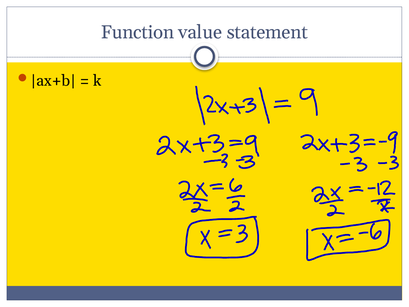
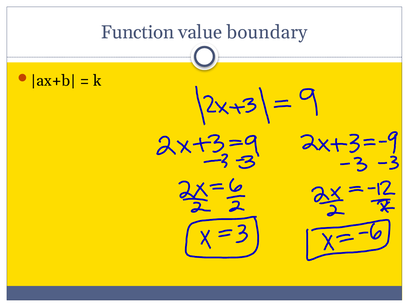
statement: statement -> boundary
